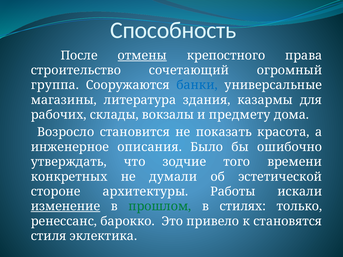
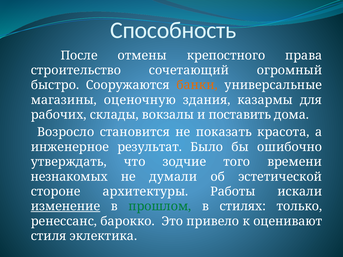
отмены underline: present -> none
группа: группа -> быстро
банки colour: blue -> orange
литература: литература -> оценочную
предмету: предмету -> поставить
описания: описания -> результат
конкретных: конкретных -> незнакомых
становятся: становятся -> оценивают
